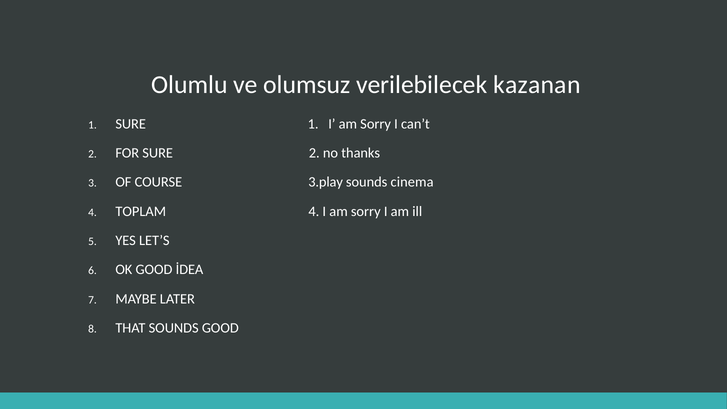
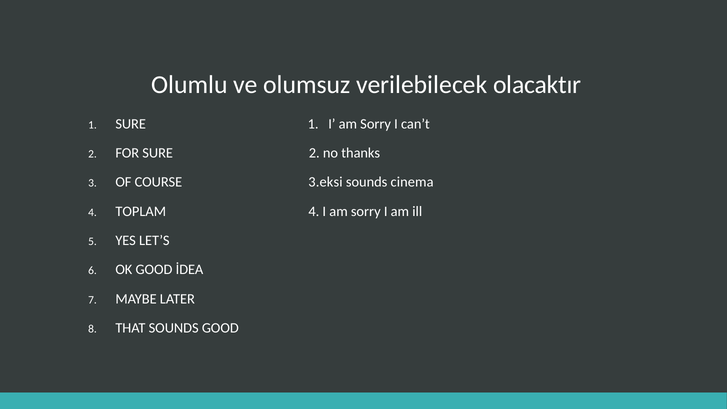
kazanan: kazanan -> olacaktır
3.play: 3.play -> 3.eksi
